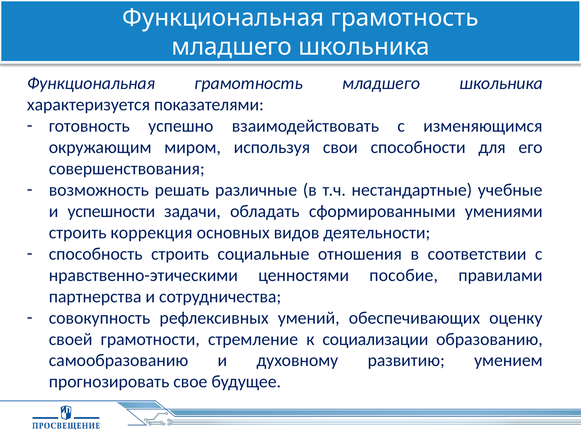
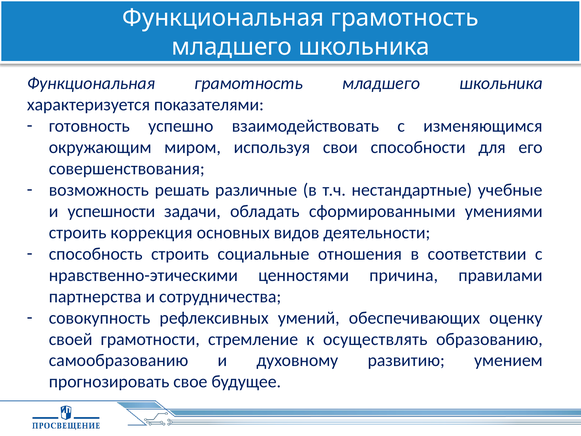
пособие: пособие -> причина
социализации: социализации -> осуществлять
